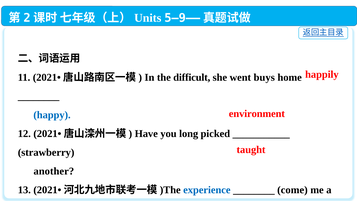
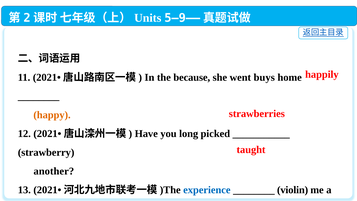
difficult: difficult -> because
environment: environment -> strawberries
happy colour: blue -> orange
come: come -> violin
